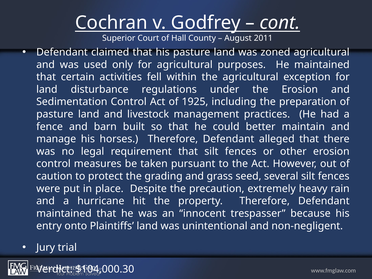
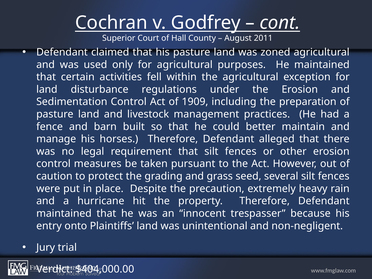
1925: 1925 -> 1909
$104,000.30: $104,000.30 -> $404,000.00
